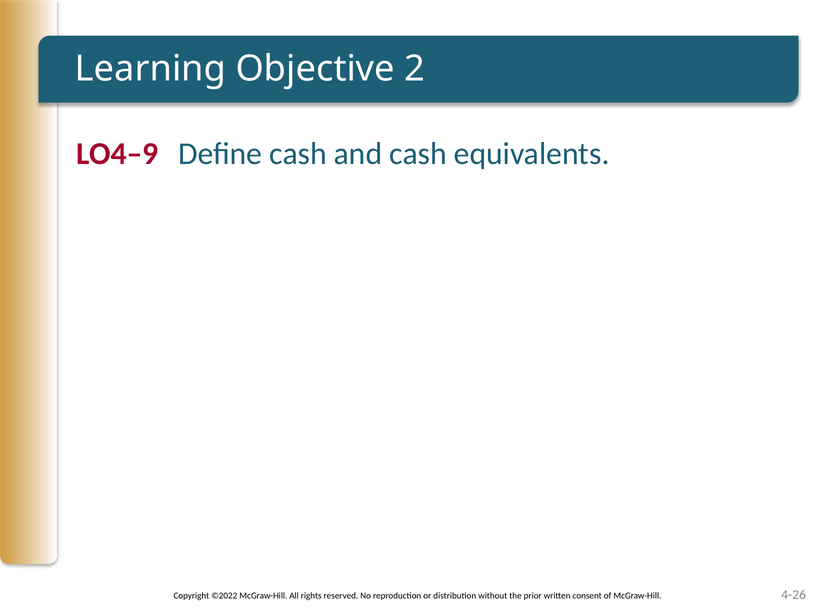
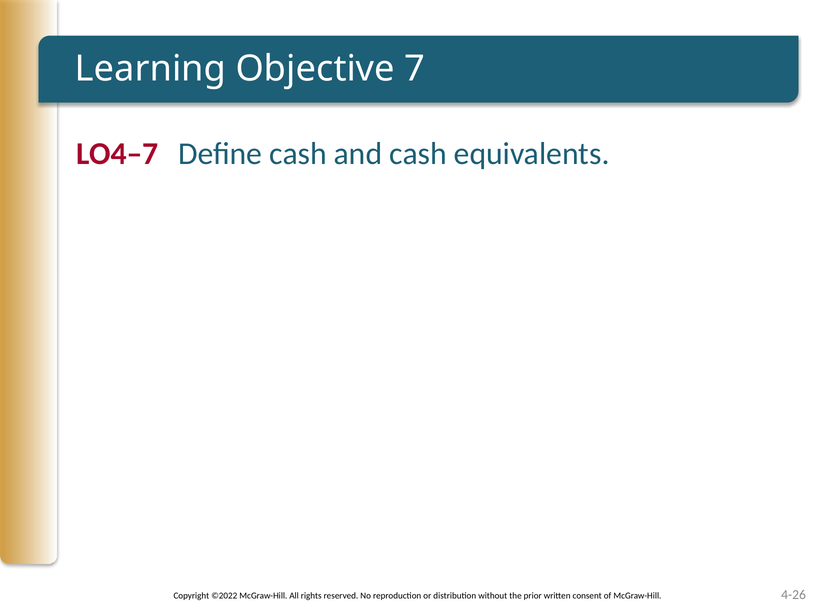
2: 2 -> 7
LO4–9: LO4–9 -> LO4–7
